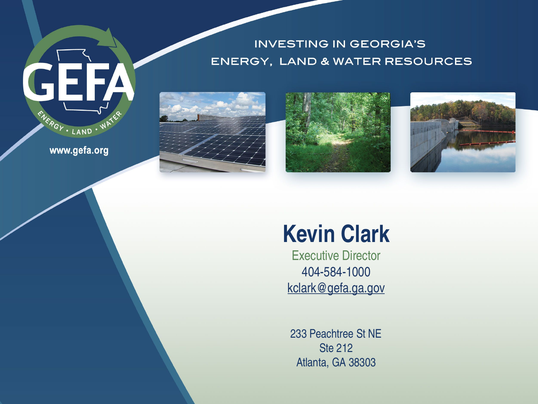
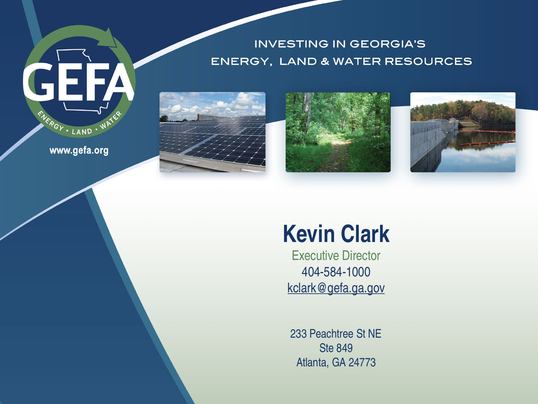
212: 212 -> 849
38303: 38303 -> 24773
